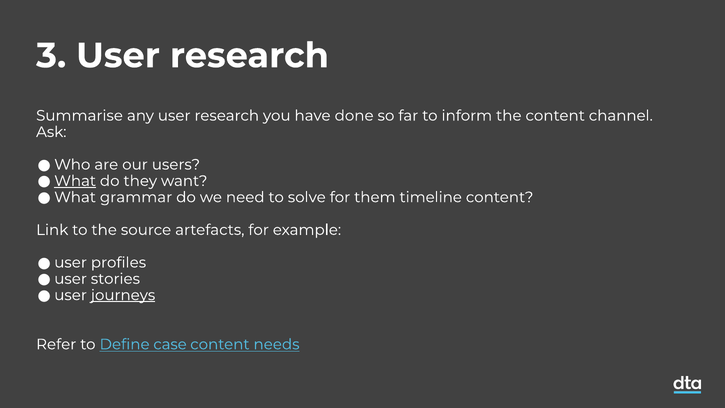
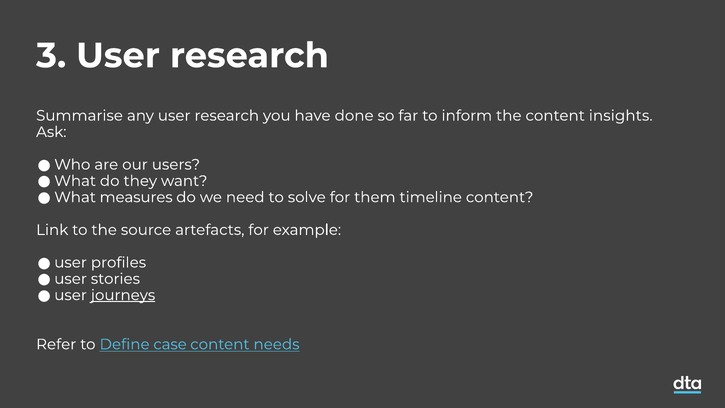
channel: channel -> insights
What at (75, 181) underline: present -> none
grammar: grammar -> measures
